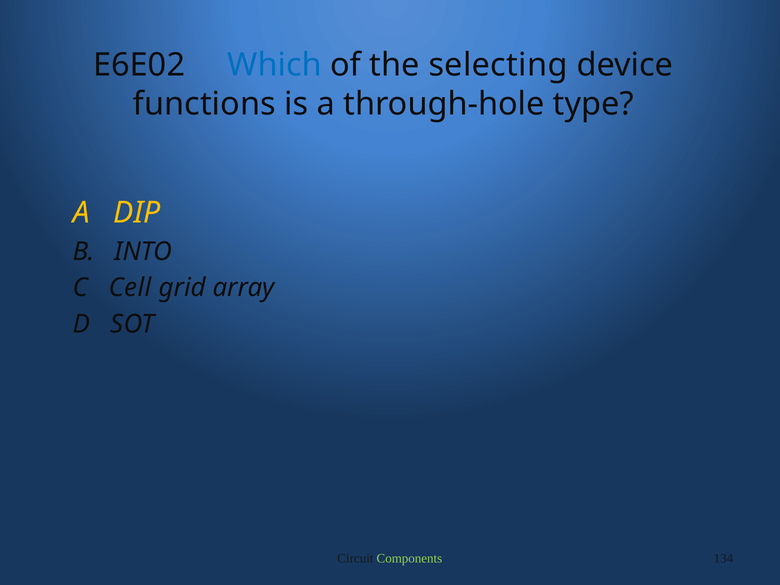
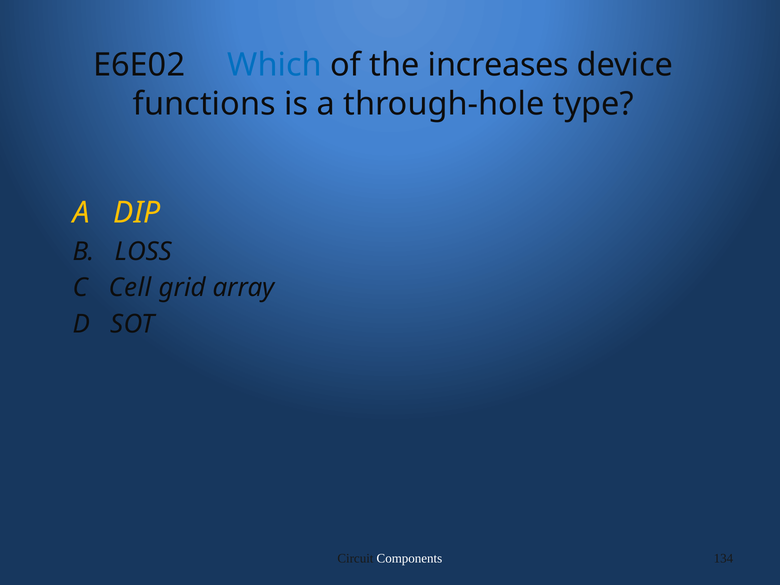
selecting: selecting -> increases
INTO: INTO -> LOSS
Components colour: light green -> white
